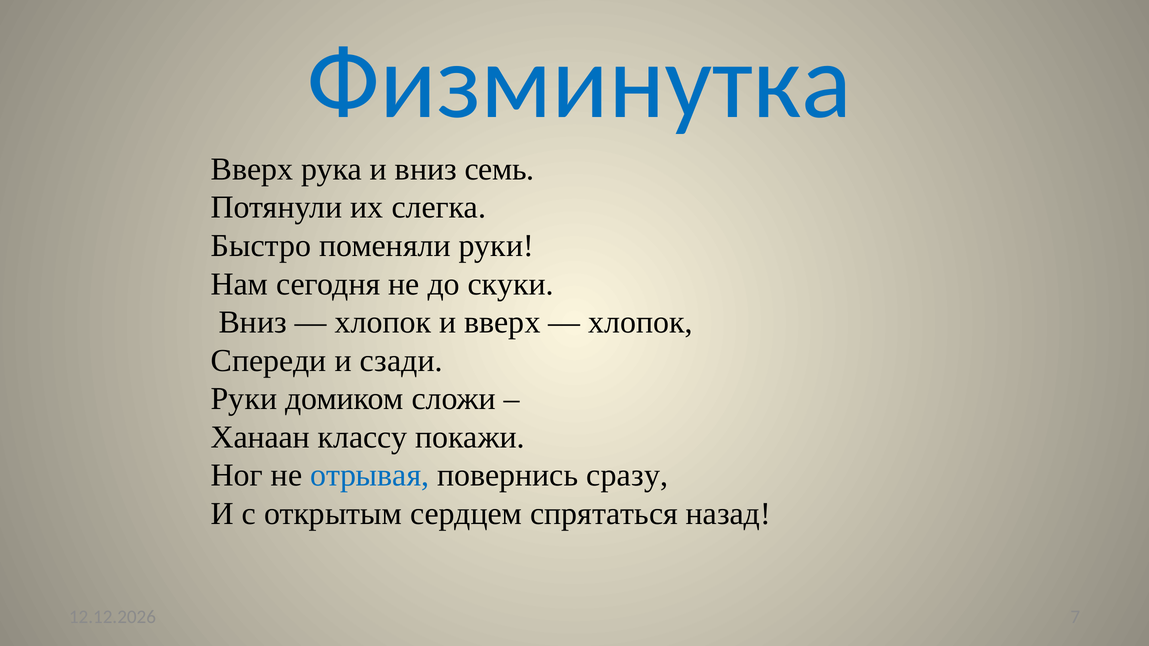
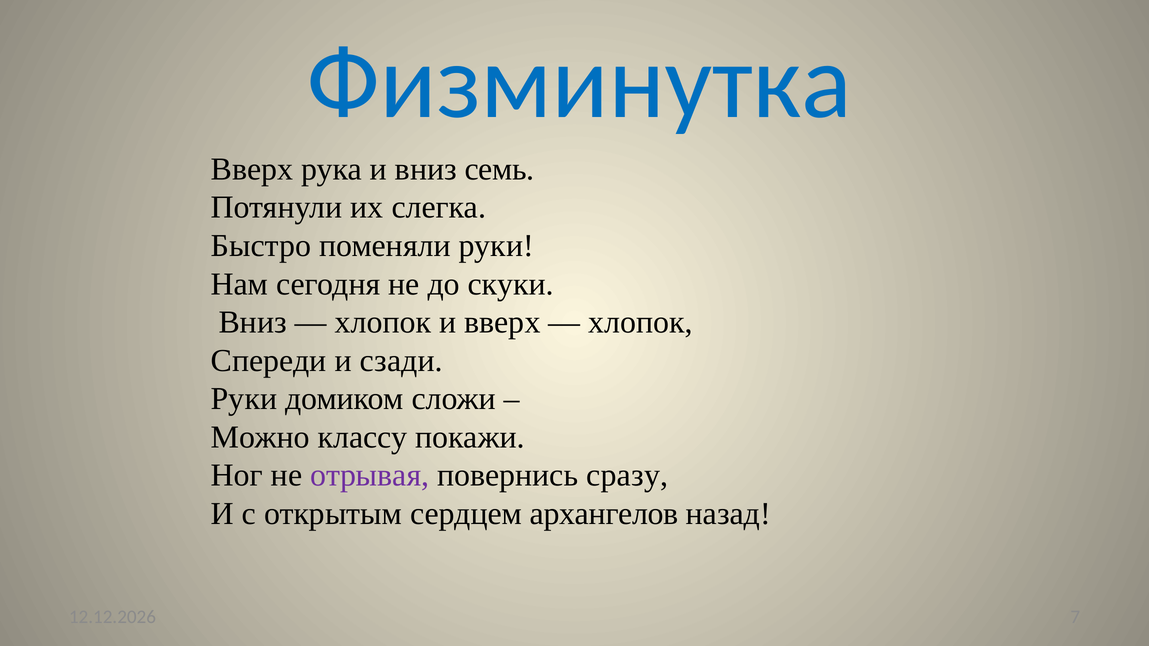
Ханаан: Ханаан -> Можно
отрывая colour: blue -> purple
спрятаться: спрятаться -> архангелов
